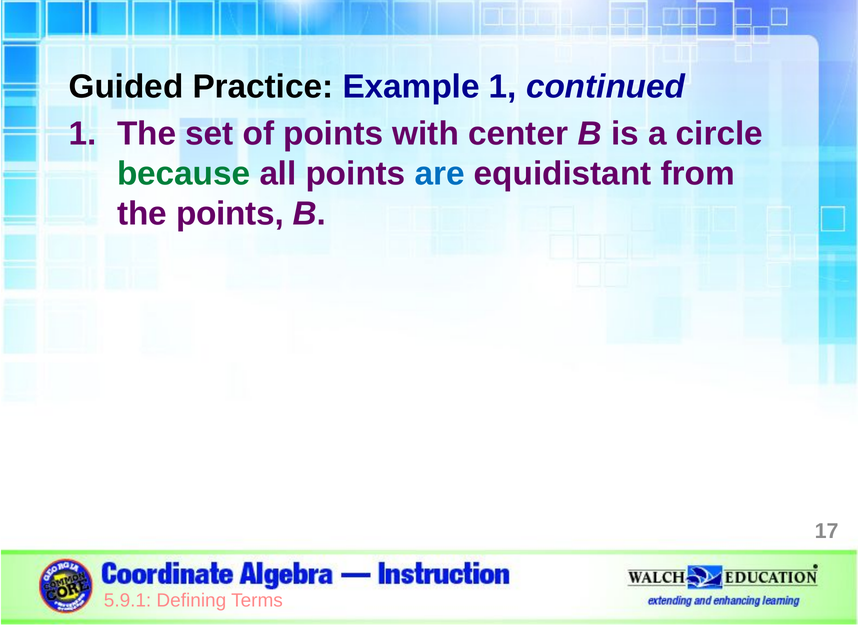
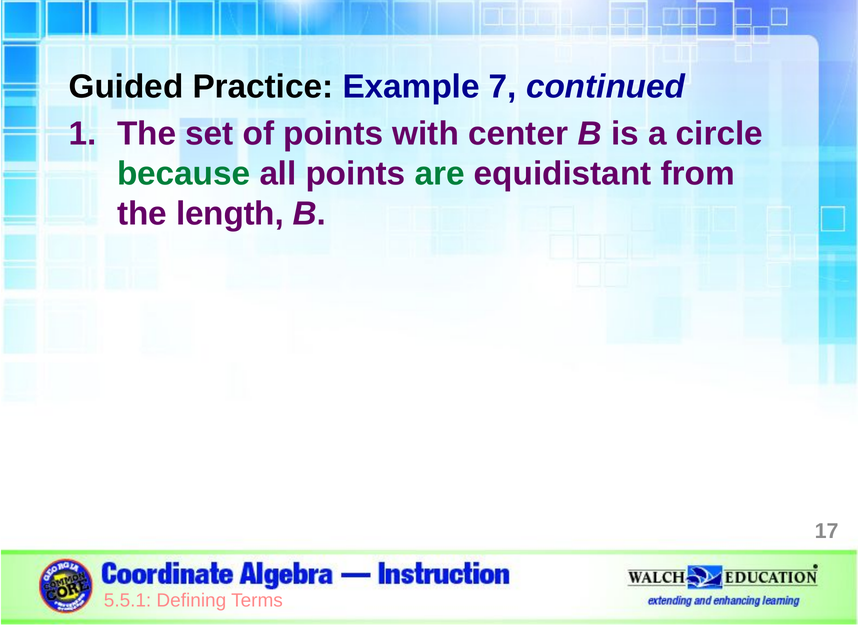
Example 1: 1 -> 7
are colour: blue -> green
the points: points -> length
5.9.1: 5.9.1 -> 5.5.1
